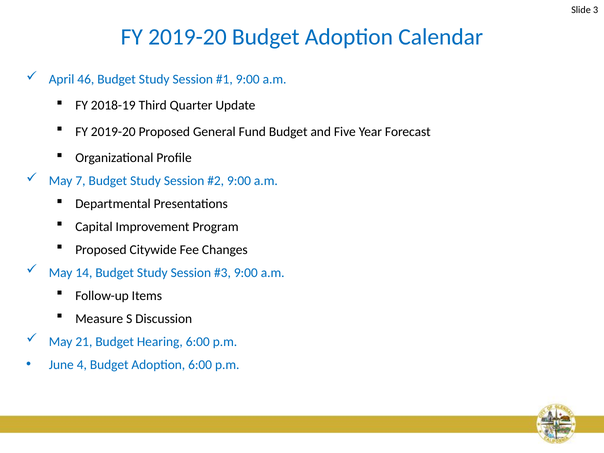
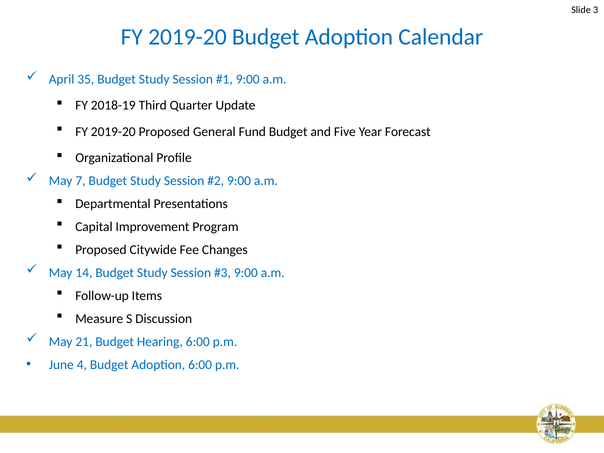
46: 46 -> 35
